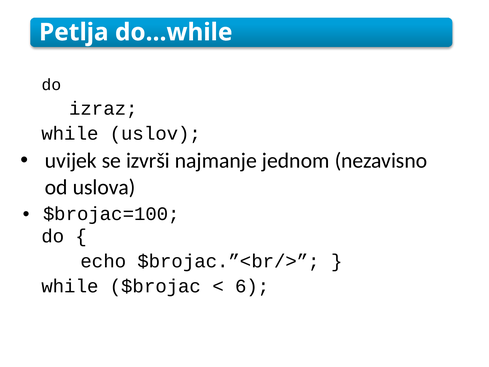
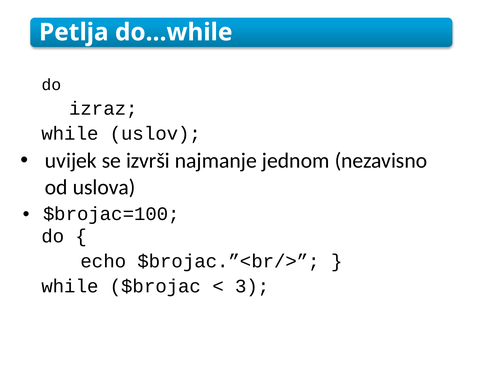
6 at (252, 286): 6 -> 3
